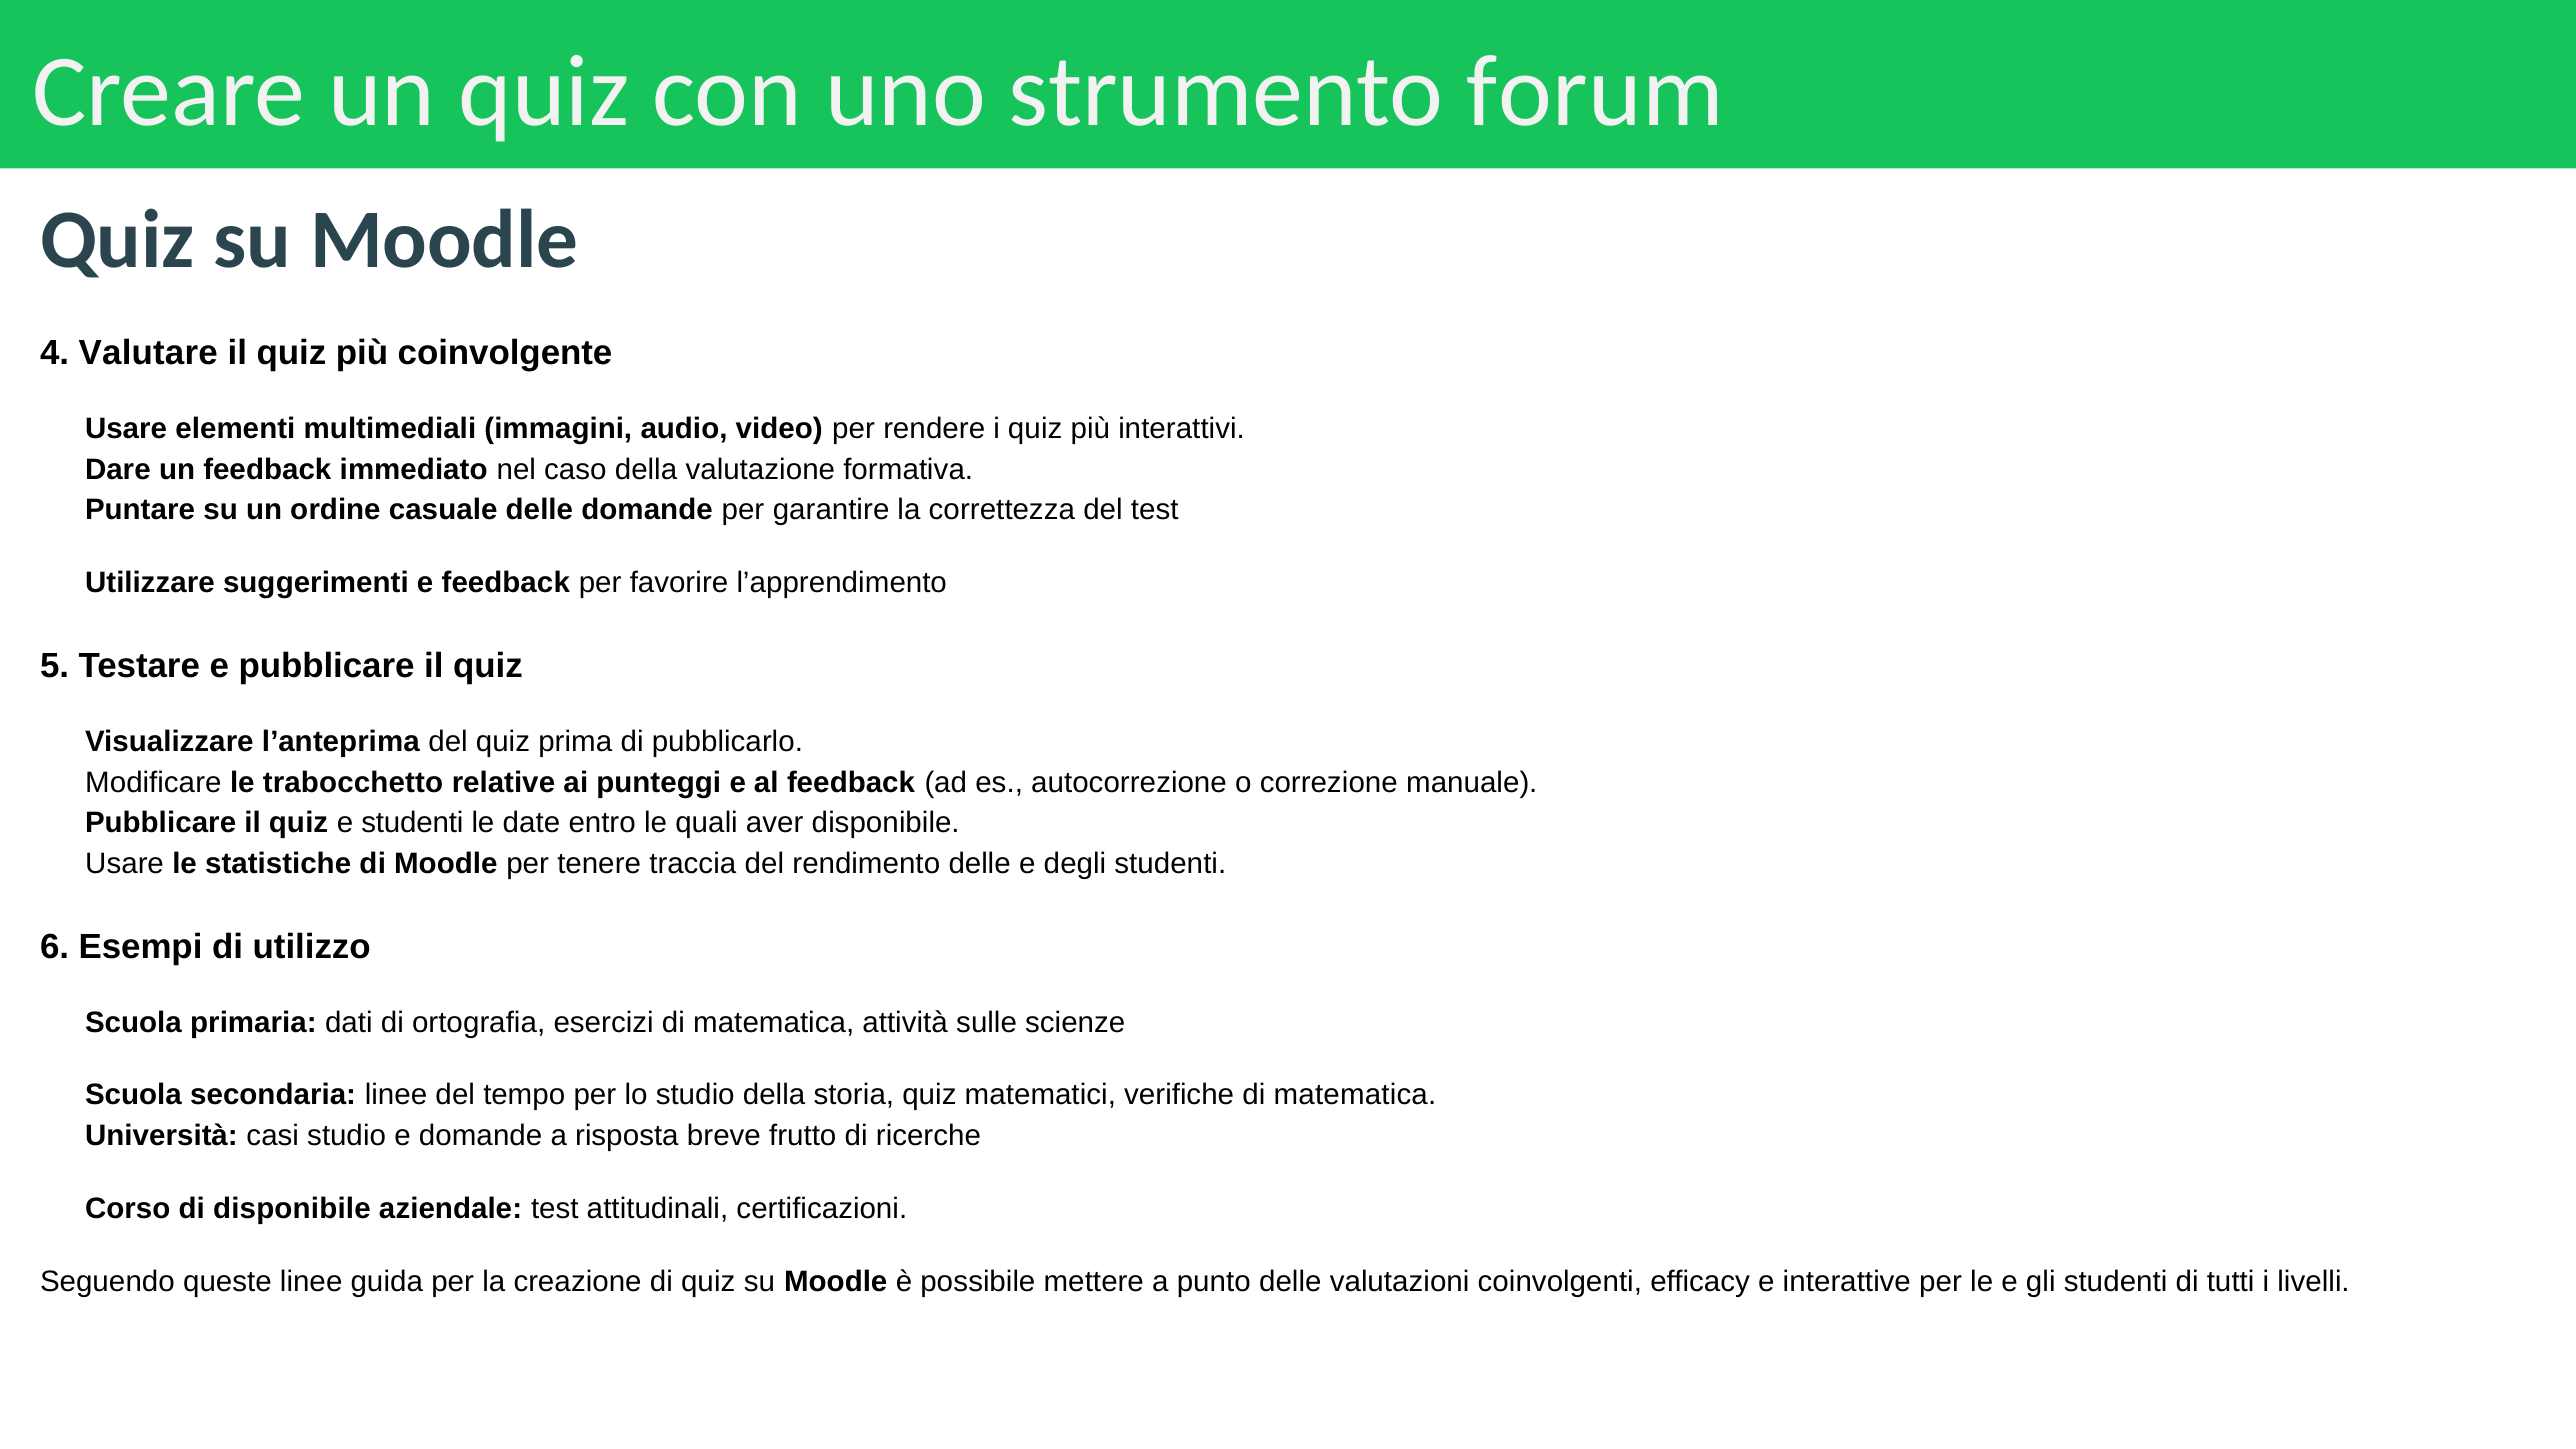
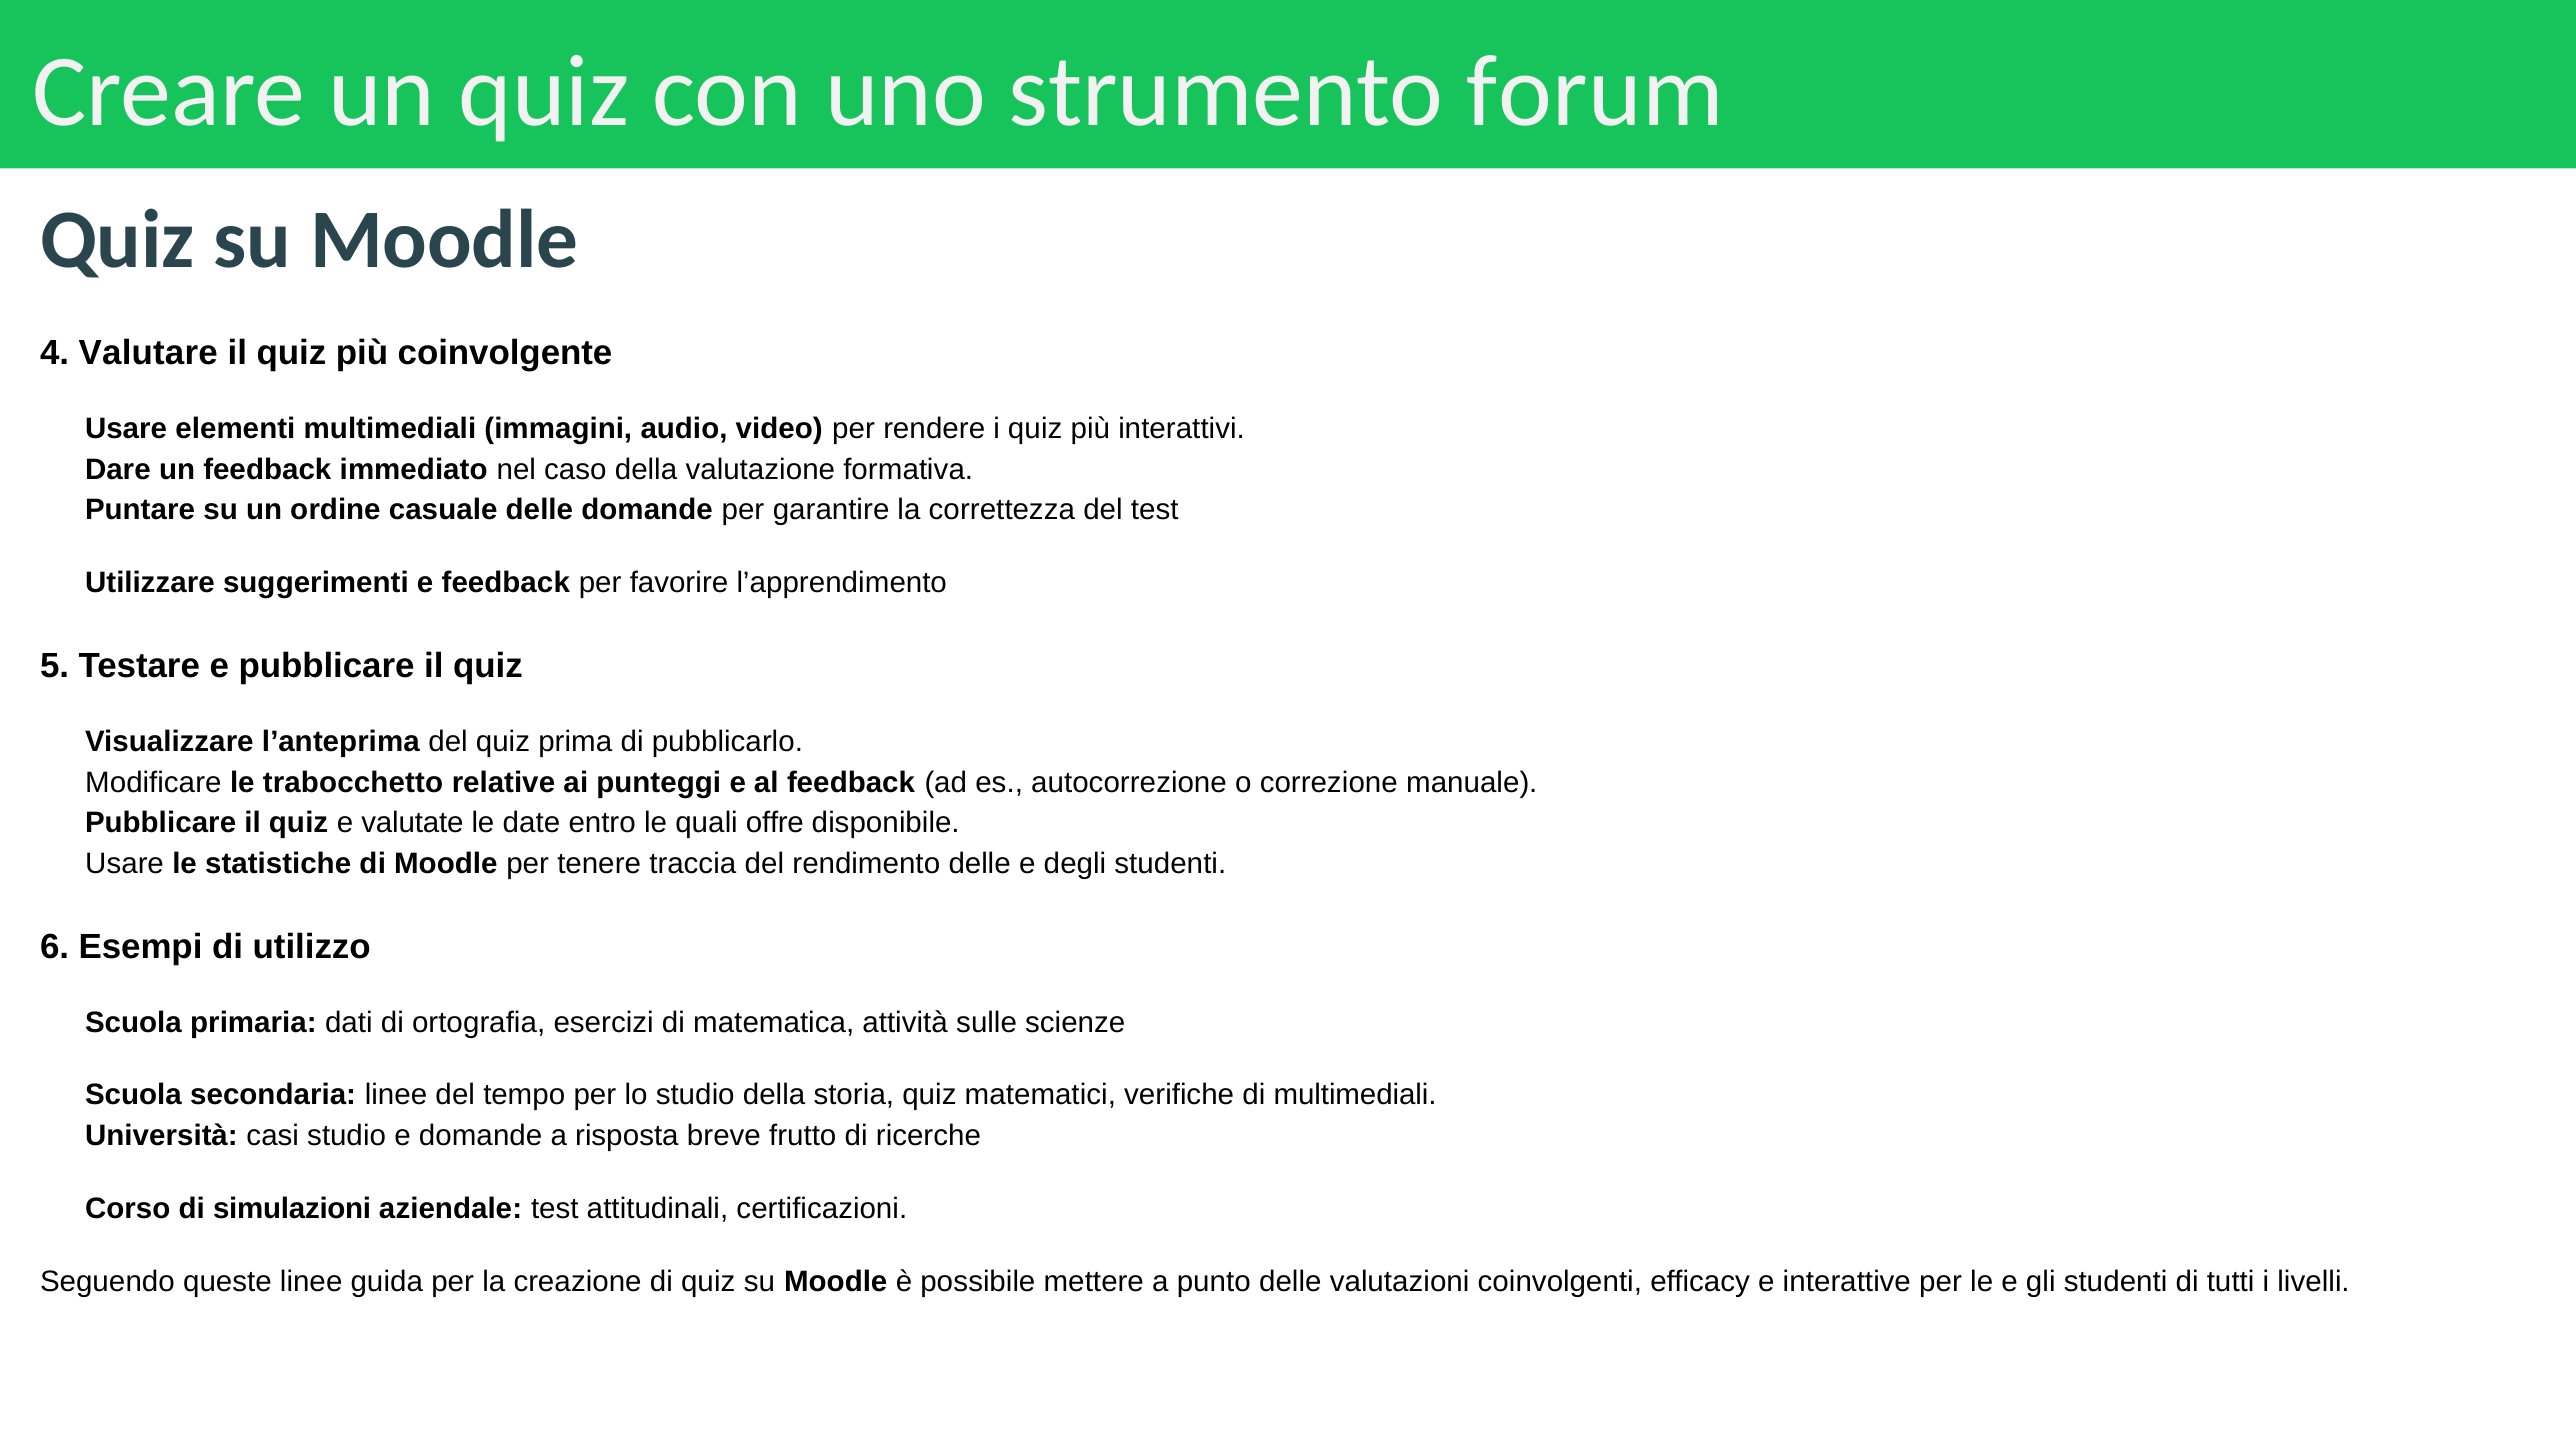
e studenti: studenti -> valutate
aver: aver -> offre
verifiche di matematica: matematica -> multimediali
di disponibile: disponibile -> simulazioni
